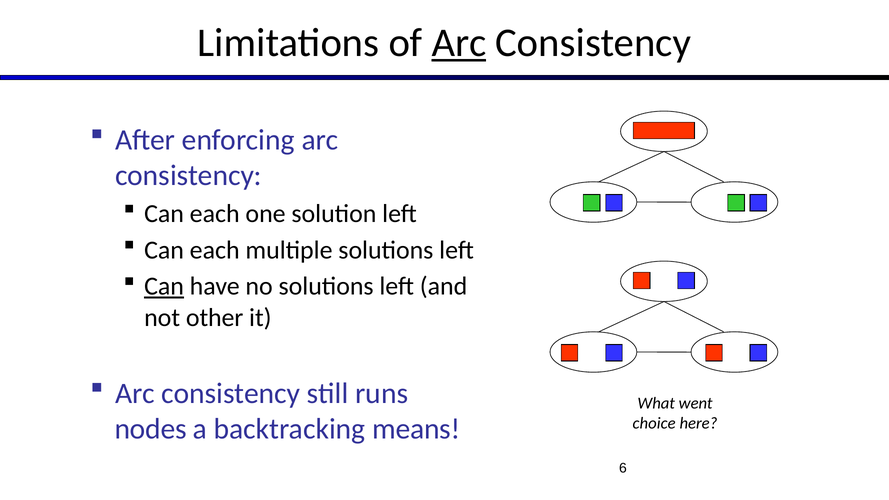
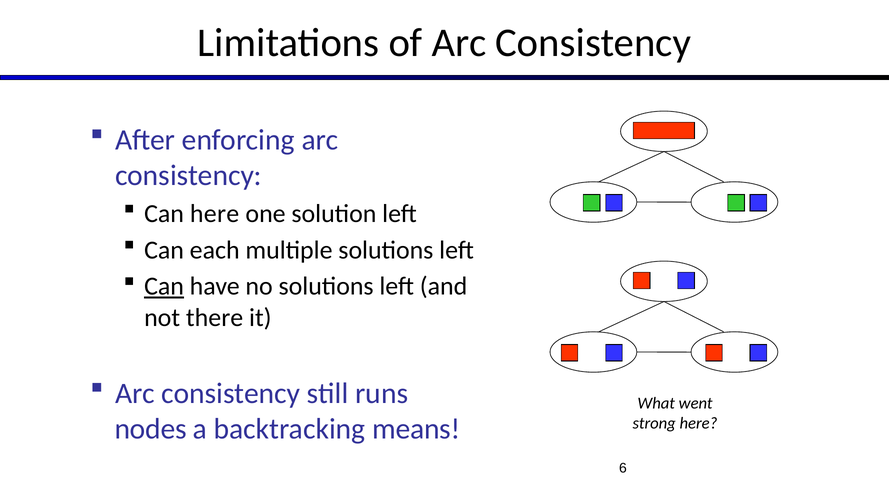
Arc at (459, 43) underline: present -> none
each at (215, 214): each -> here
other: other -> there
choice: choice -> strong
